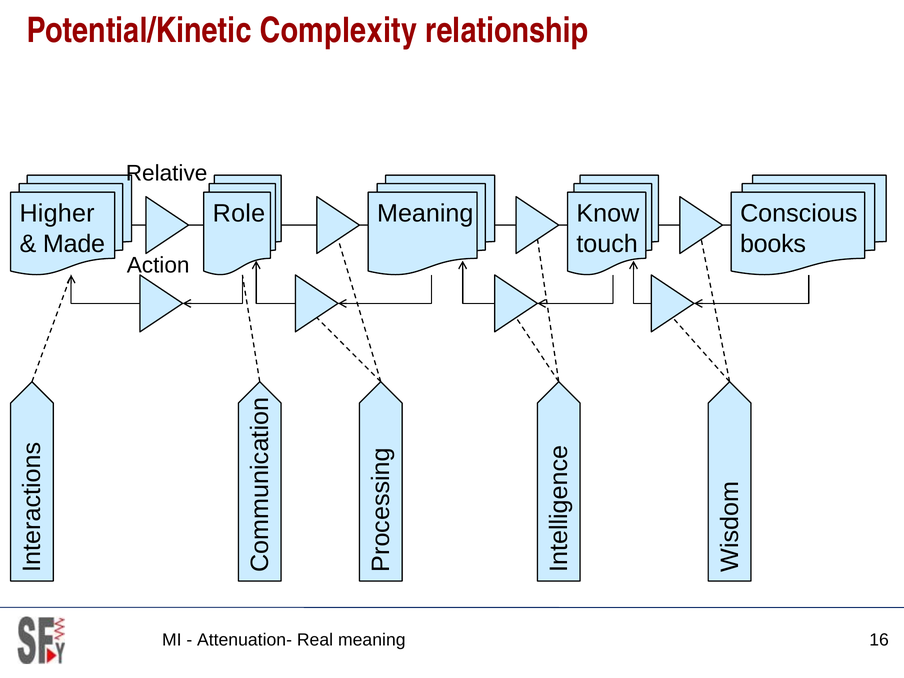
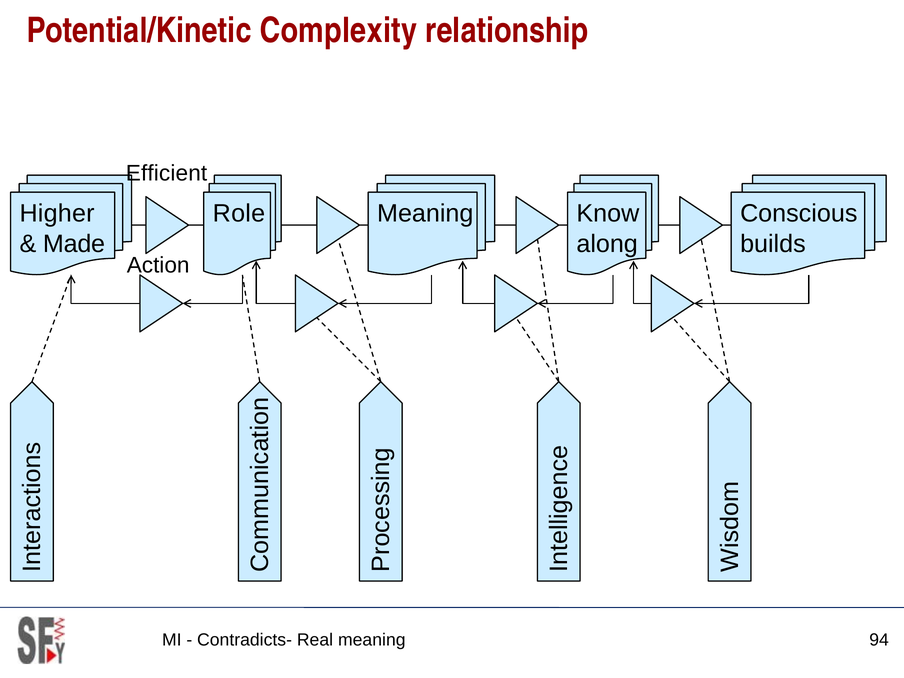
Relative: Relative -> Efficient
touch: touch -> along
books: books -> builds
Attenuation-: Attenuation- -> Contradicts-
16: 16 -> 94
